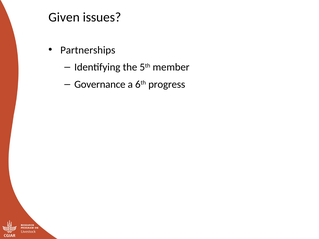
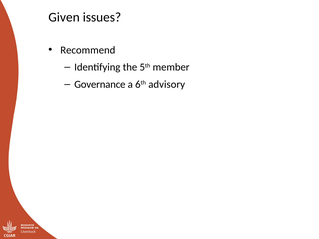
Partnerships: Partnerships -> Recommend
progress: progress -> advisory
